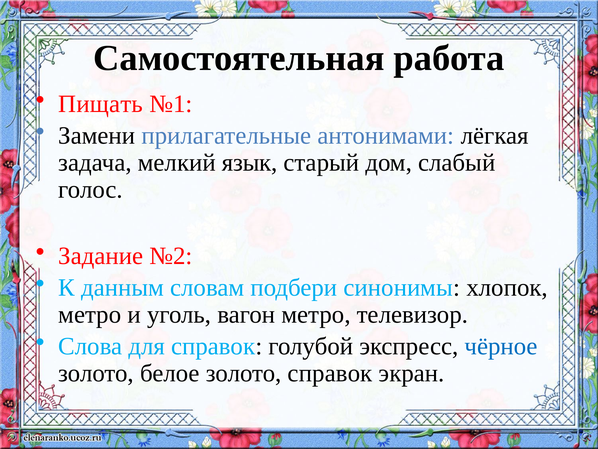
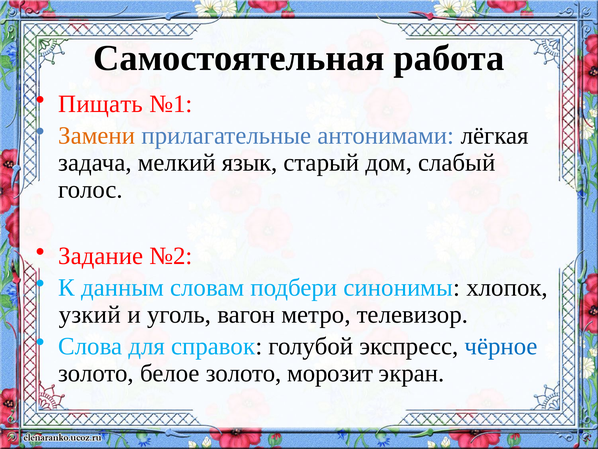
Замени colour: black -> orange
метро at (90, 314): метро -> узкий
золото справок: справок -> морозит
